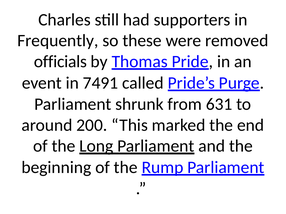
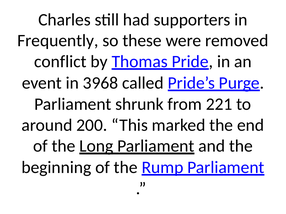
officials: officials -> conflict
7491: 7491 -> 3968
631: 631 -> 221
